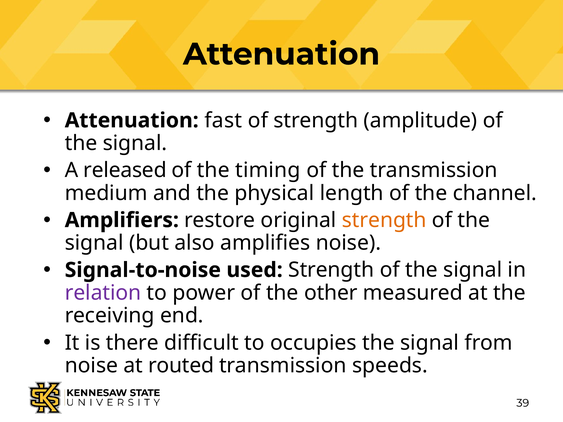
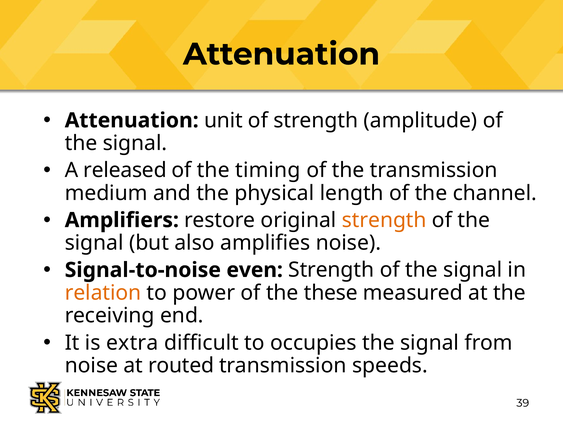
fast: fast -> unit
used: used -> even
relation colour: purple -> orange
other: other -> these
there: there -> extra
